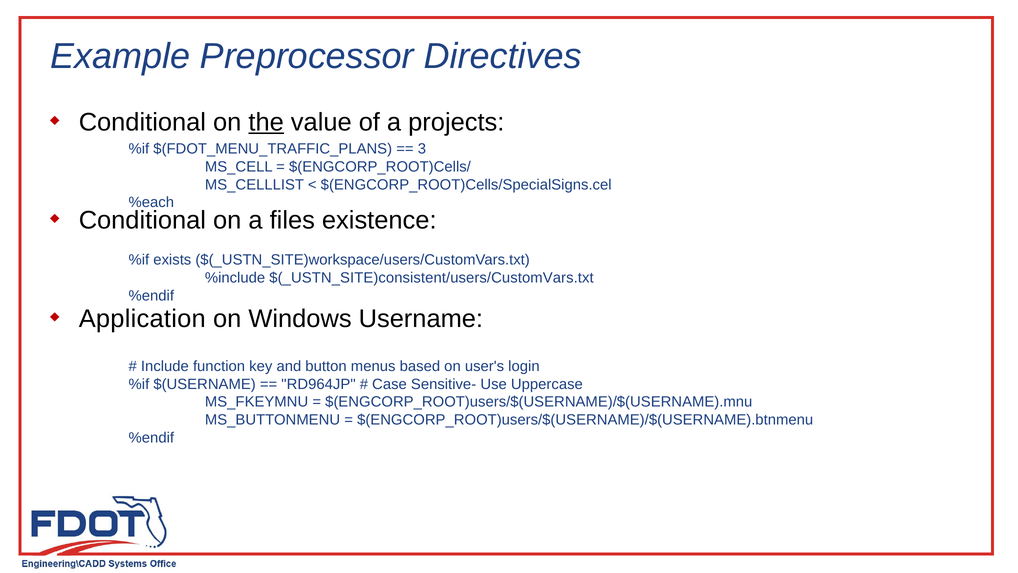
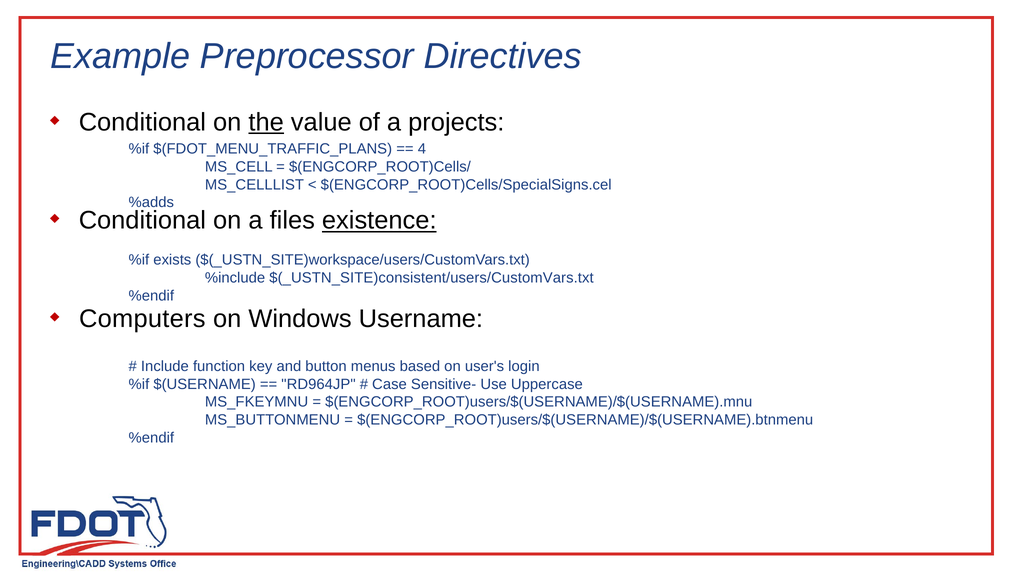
3: 3 -> 4
%each: %each -> %adds
existence underline: none -> present
Application: Application -> Computers
